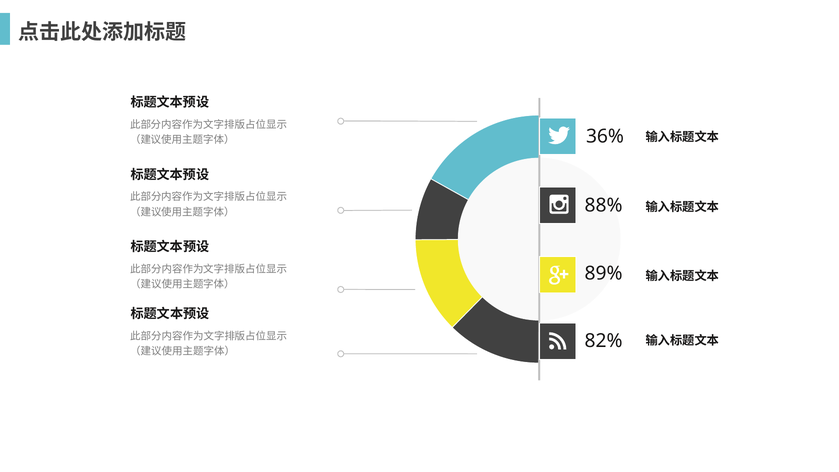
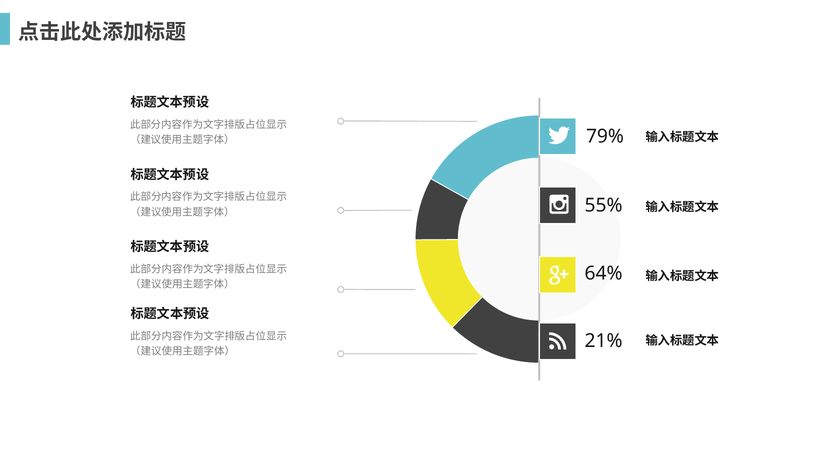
36%: 36% -> 79%
88%: 88% -> 55%
89%: 89% -> 64%
82%: 82% -> 21%
